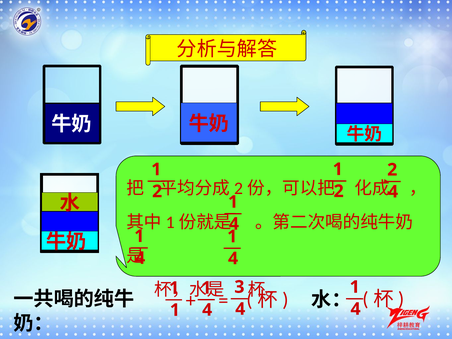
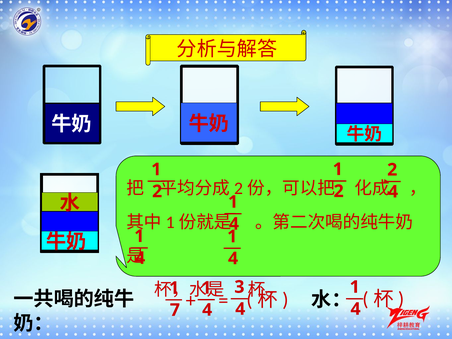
1 at (175, 310): 1 -> 7
